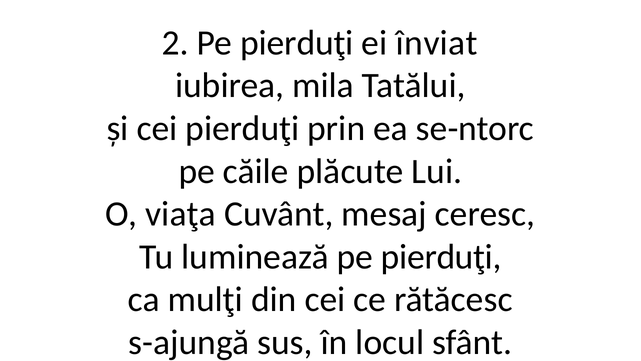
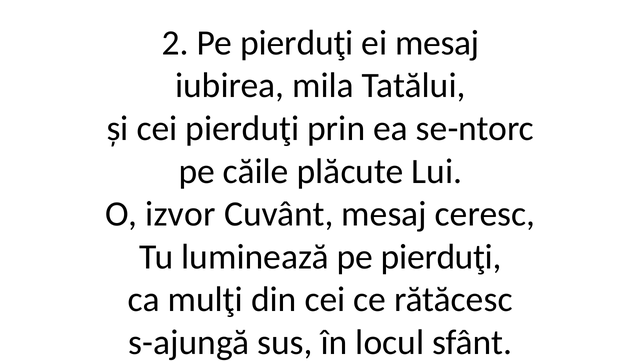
ei înviat: înviat -> mesaj
viaţa: viaţa -> izvor
